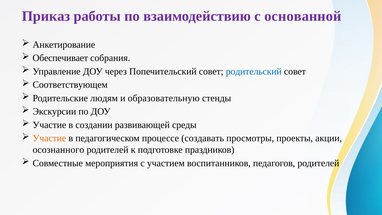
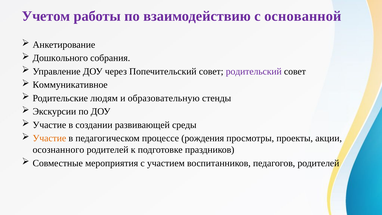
Приказ: Приказ -> Учетом
Обеспечивает: Обеспечивает -> Дошкольного
родительский colour: blue -> purple
Соответствующем: Соответствующем -> Коммуникативное
создавать: создавать -> рождения
